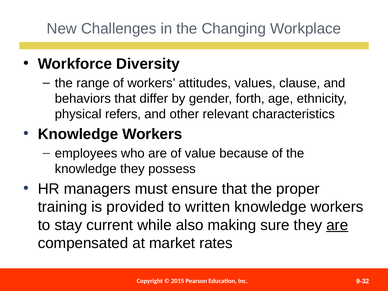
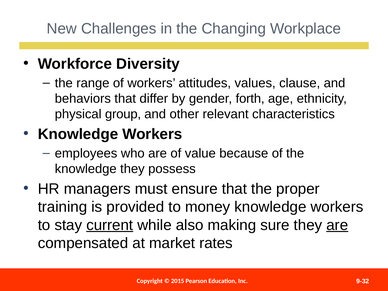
refers: refers -> group
written: written -> money
current underline: none -> present
